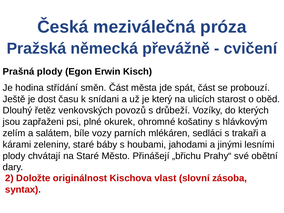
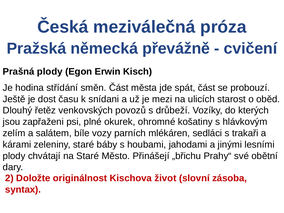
který: který -> mezi
vlast: vlast -> život
